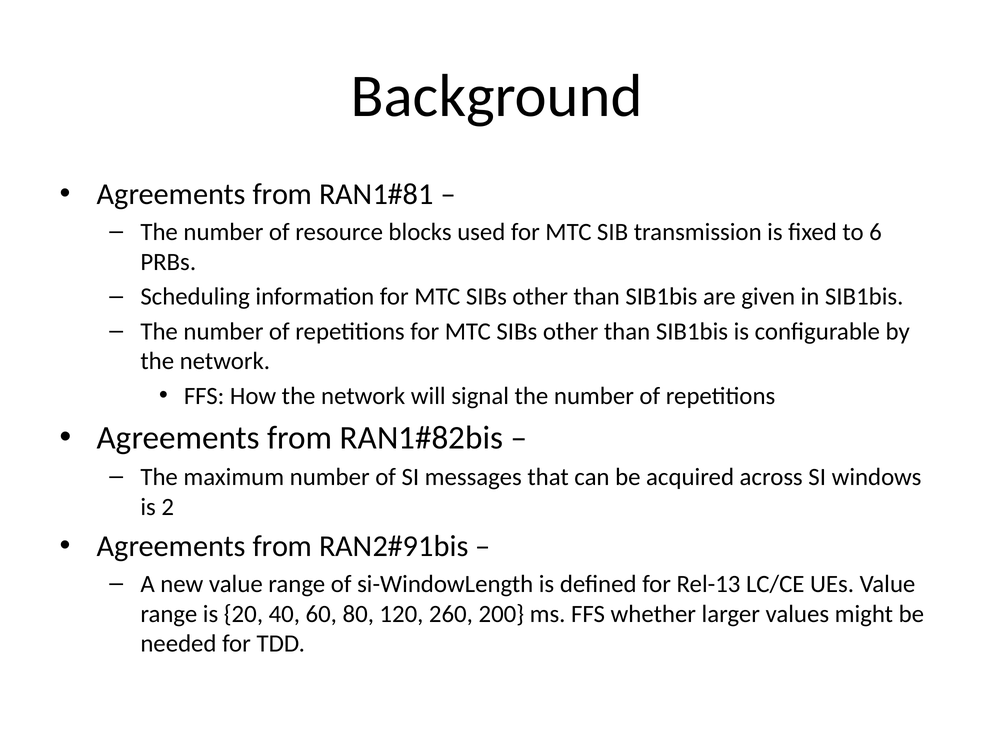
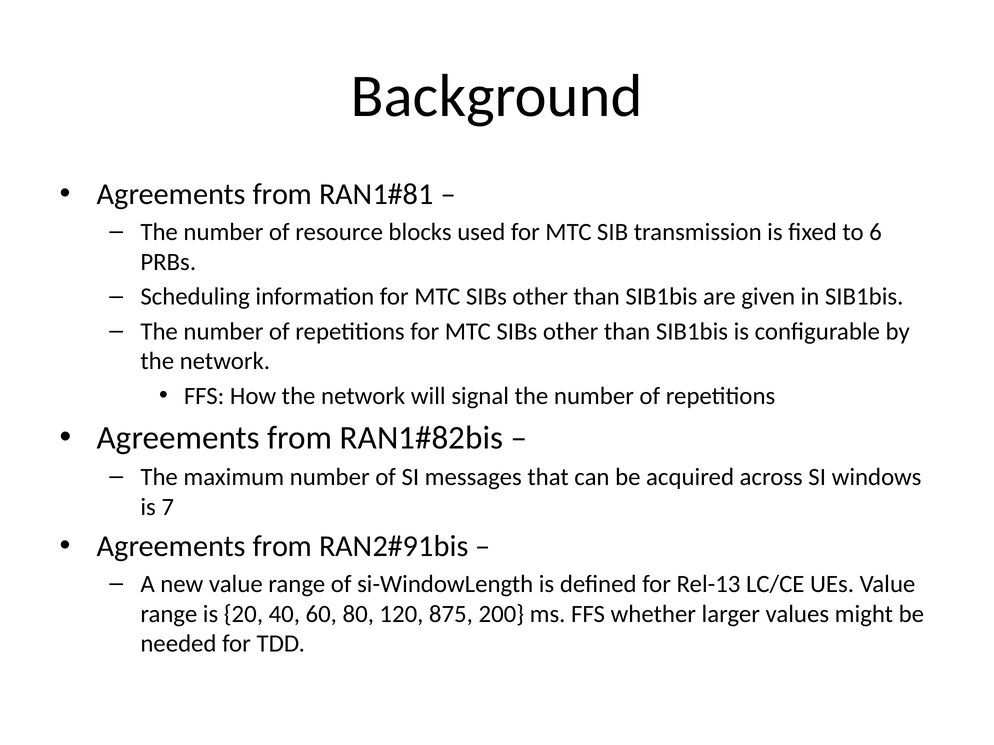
2: 2 -> 7
260: 260 -> 875
